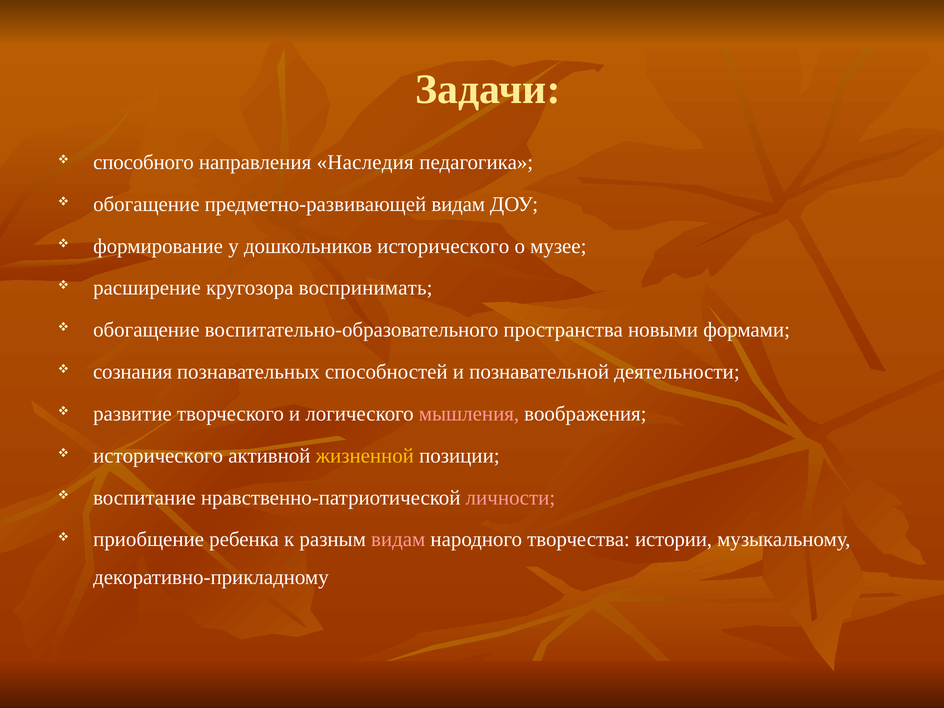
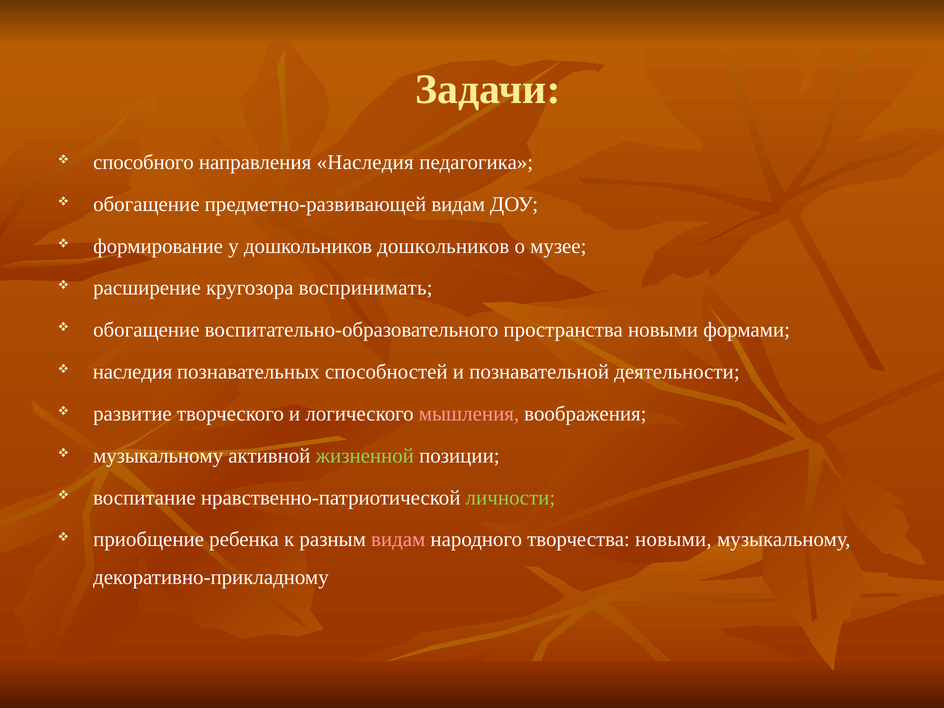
дошкольников исторического: исторического -> дошкольников
сознания at (133, 372): сознания -> наследия
исторического at (158, 456): исторического -> музыкальному
жизненной colour: yellow -> light green
личности colour: pink -> light green
творчества истории: истории -> новыми
